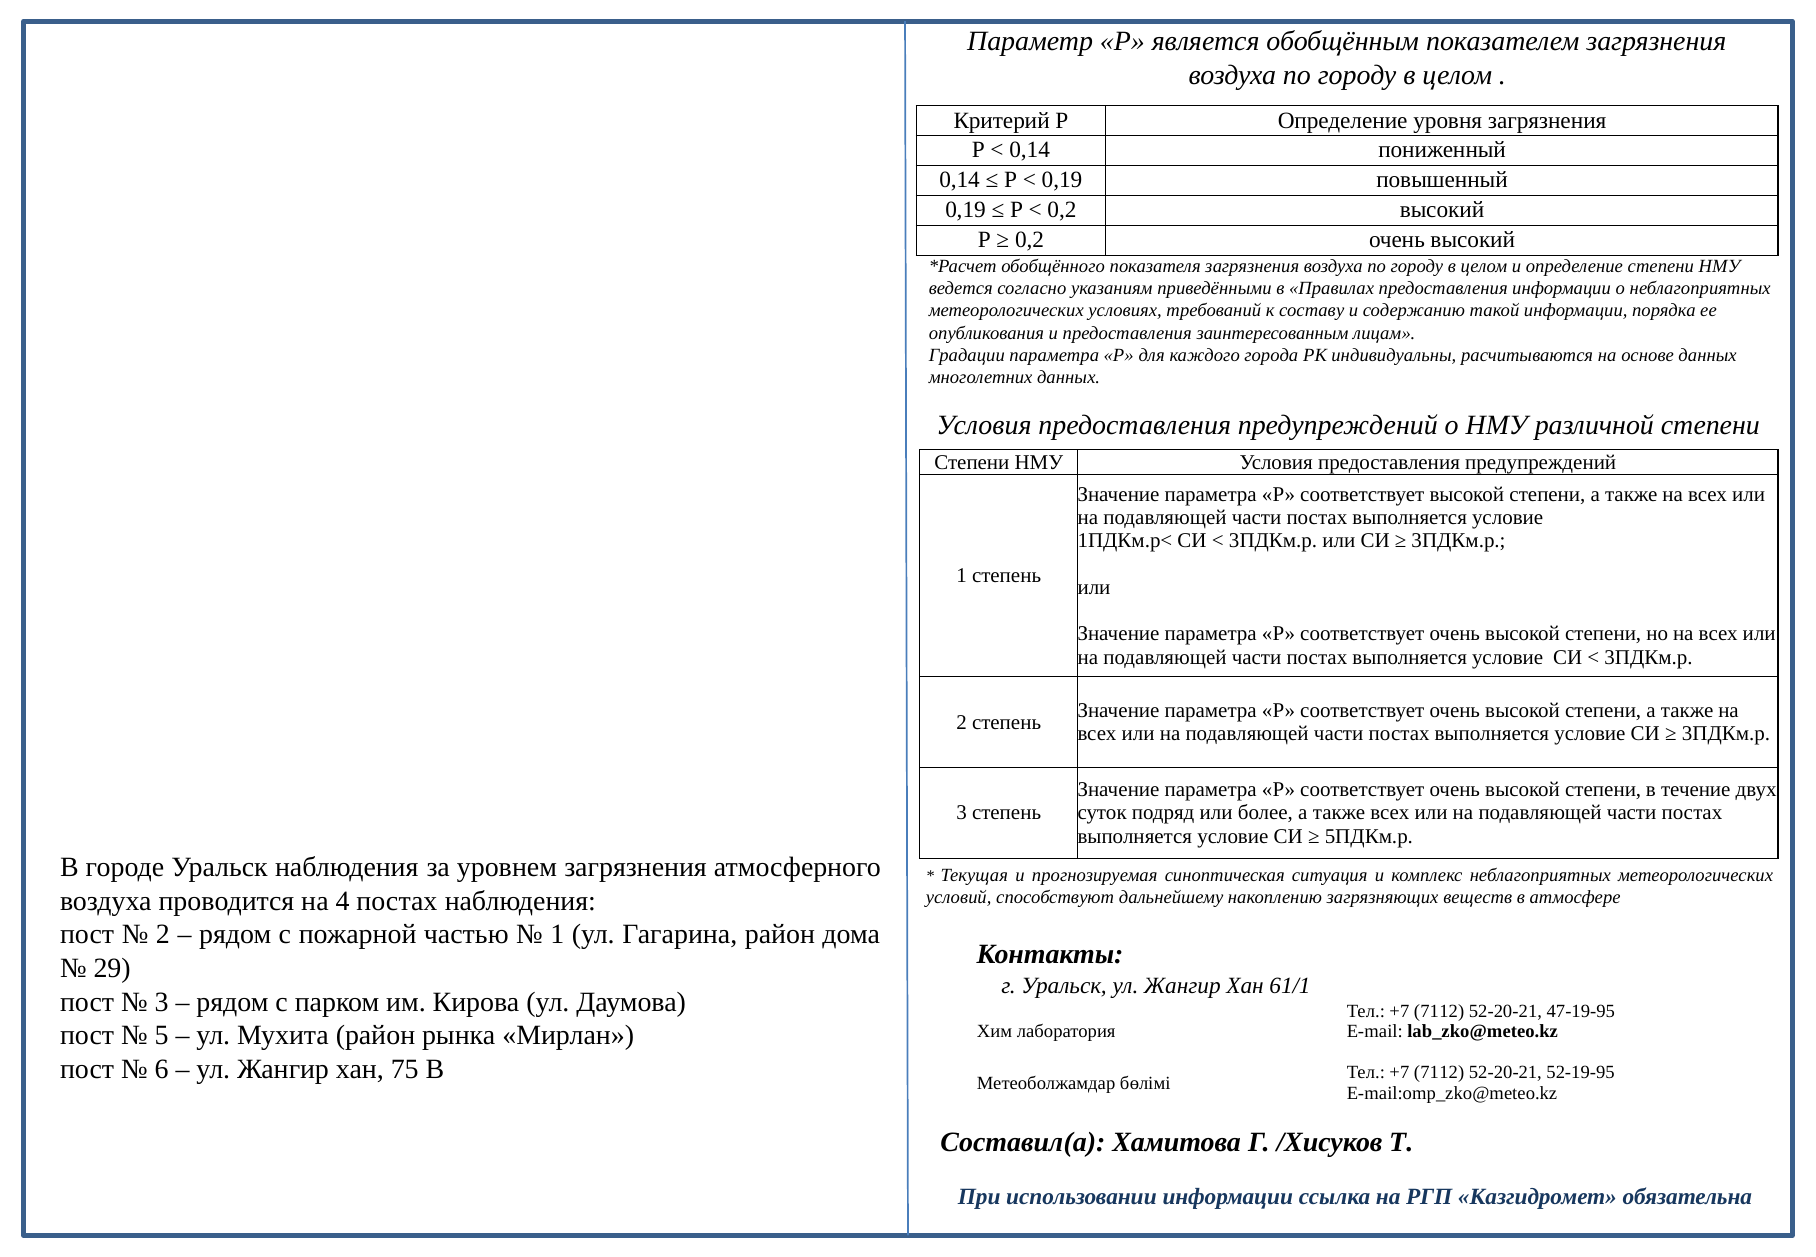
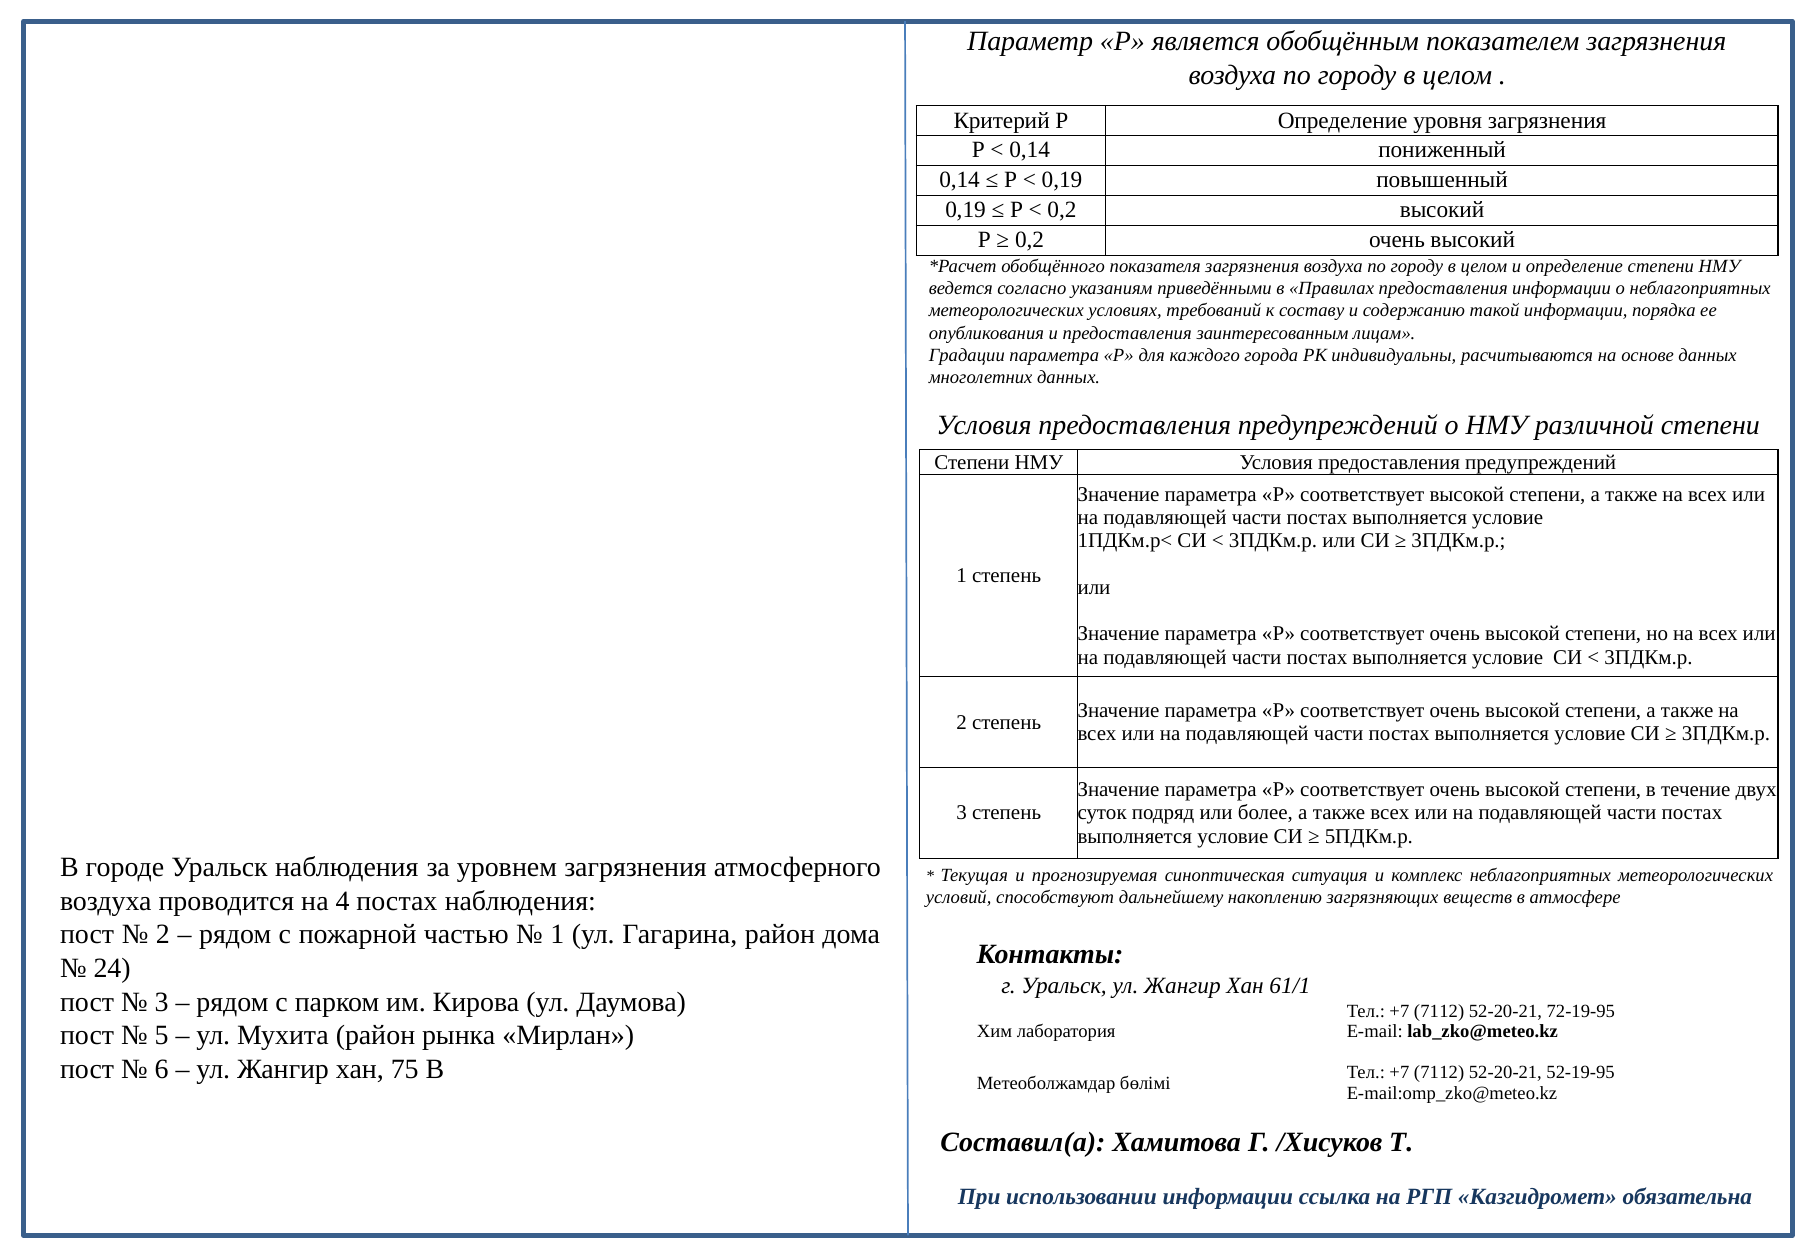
29: 29 -> 24
47-19-95: 47-19-95 -> 72-19-95
